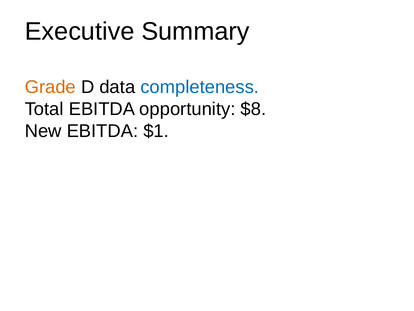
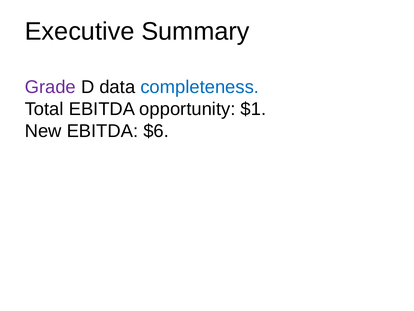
Grade colour: orange -> purple
$8: $8 -> $1
$1: $1 -> $6
